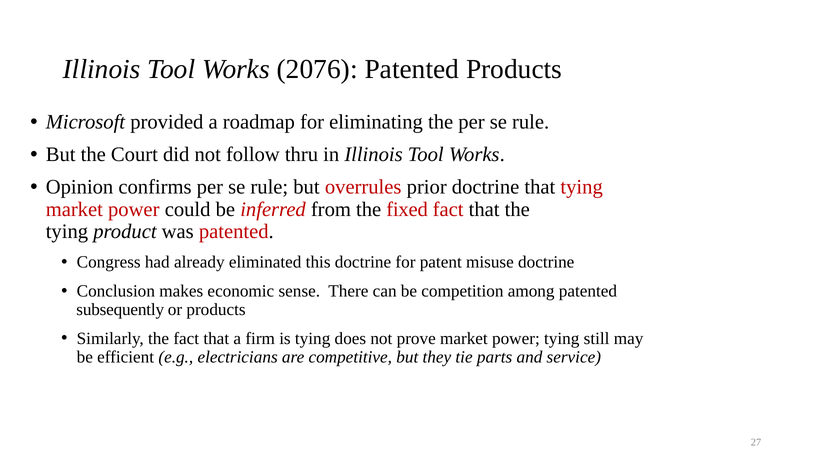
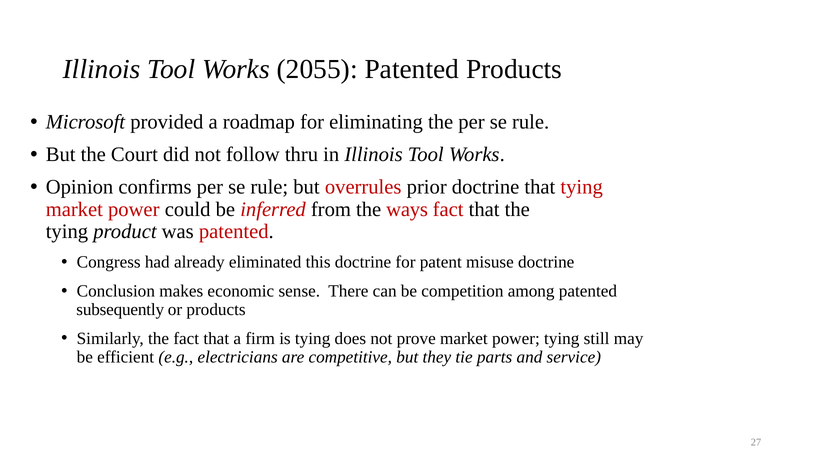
2076: 2076 -> 2055
fixed: fixed -> ways
